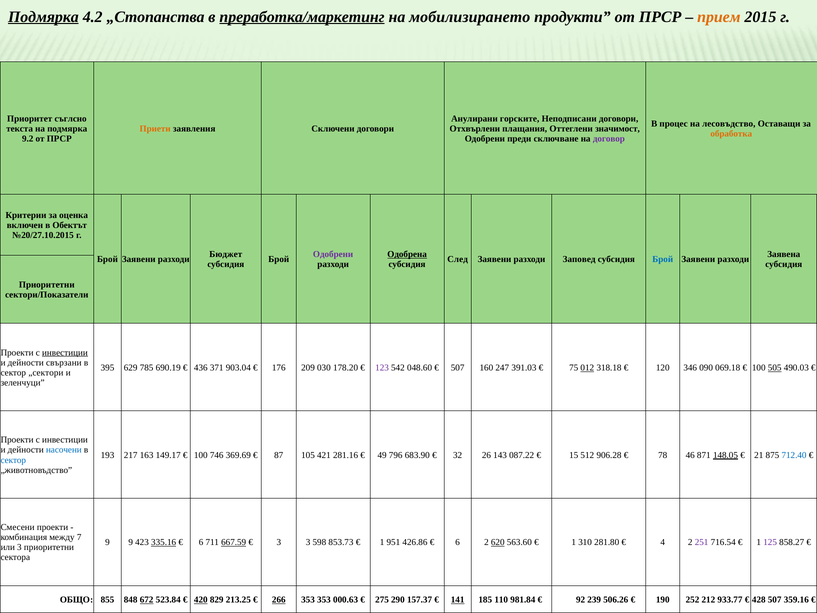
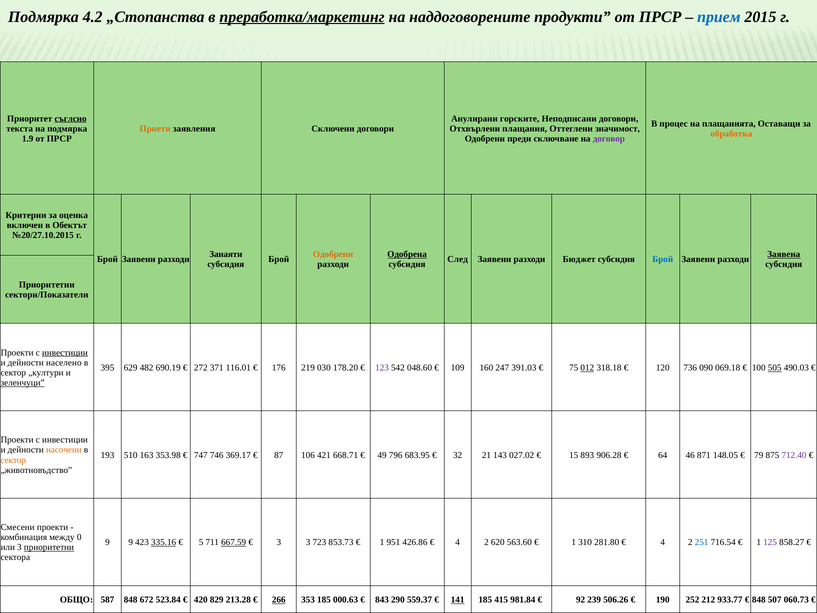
Подмярка at (43, 17) underline: present -> none
мобилизирането: мобилизирането -> наддоговорените
прием colour: orange -> blue
съглсно underline: none -> present
лесовъдство: лесовъдство -> плащанията
9.2: 9.2 -> 1.9
Бюджет: Бюджет -> Занаяти
Одобрени at (333, 254) colour: purple -> orange
Заявена underline: none -> present
Заповед: Заповед -> Бюджет
свързани: свързани -> населено
785: 785 -> 482
436: 436 -> 272
903.04: 903.04 -> 116.01
209: 209 -> 219
507 at (458, 368): 507 -> 109
346: 346 -> 736
„сектори: „сектори -> „култури
зеленчуци underline: none -> present
насочени colour: blue -> orange
217: 217 -> 510
149.17: 149.17 -> 353.98
100 at (201, 455): 100 -> 747
369.69: 369.69 -> 369.17
105: 105 -> 106
281.16: 281.16 -> 668.71
683.90: 683.90 -> 683.95
26: 26 -> 21
087.22: 087.22 -> 027.02
512: 512 -> 893
78: 78 -> 64
148.05 underline: present -> none
21: 21 -> 79
712.40 colour: blue -> purple
сектор at (13, 460) colour: blue -> orange
7: 7 -> 0
6 at (201, 542): 6 -> 5
598: 598 -> 723
6 at (458, 542): 6 -> 4
620 underline: present -> none
251 colour: purple -> blue
приоритетни at (49, 547) underline: none -> present
855: 855 -> 587
672 underline: present -> none
420 underline: present -> none
213.25: 213.25 -> 213.28
353 353: 353 -> 185
275: 275 -> 843
157.37: 157.37 -> 559.37
110: 110 -> 415
428 at (759, 600): 428 -> 848
359.16: 359.16 -> 060.73
